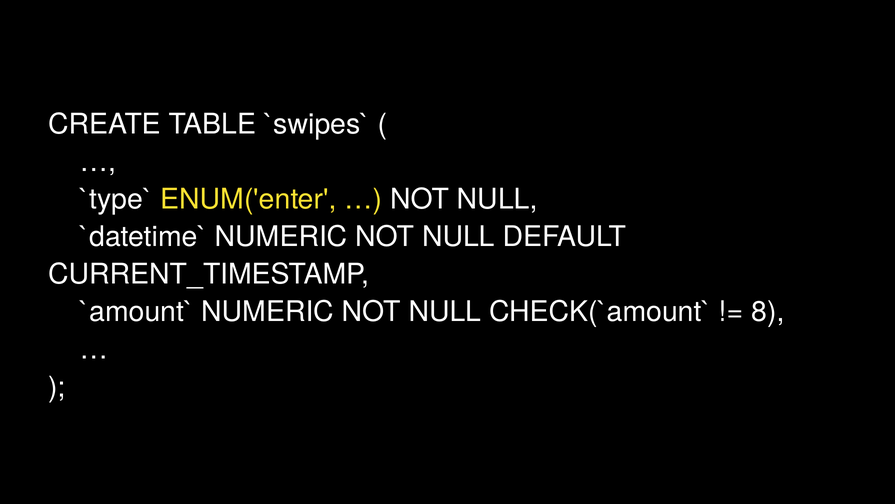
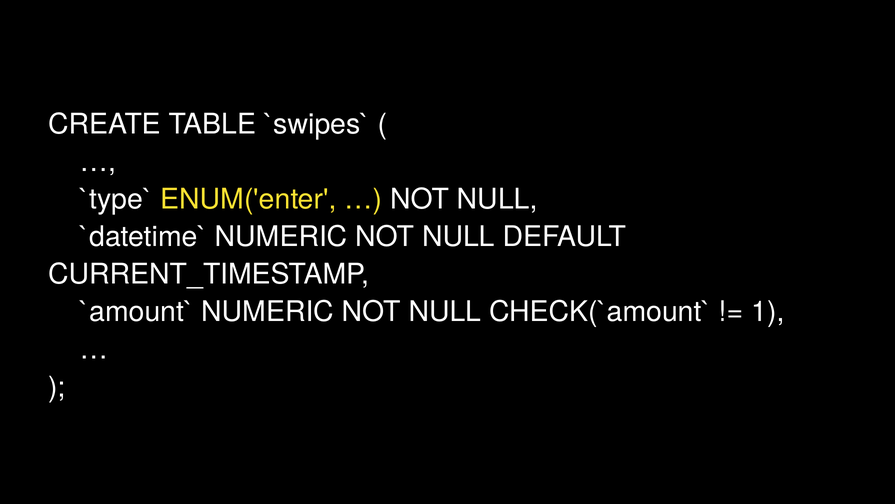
8: 8 -> 1
